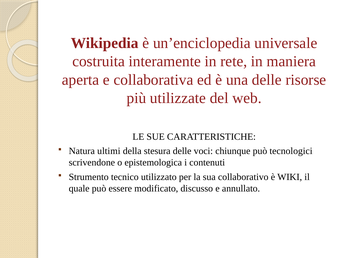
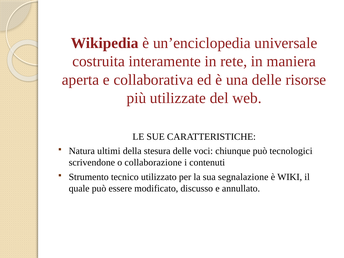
epistemologica: epistemologica -> collaborazione
collaborativo: collaborativo -> segnalazione
